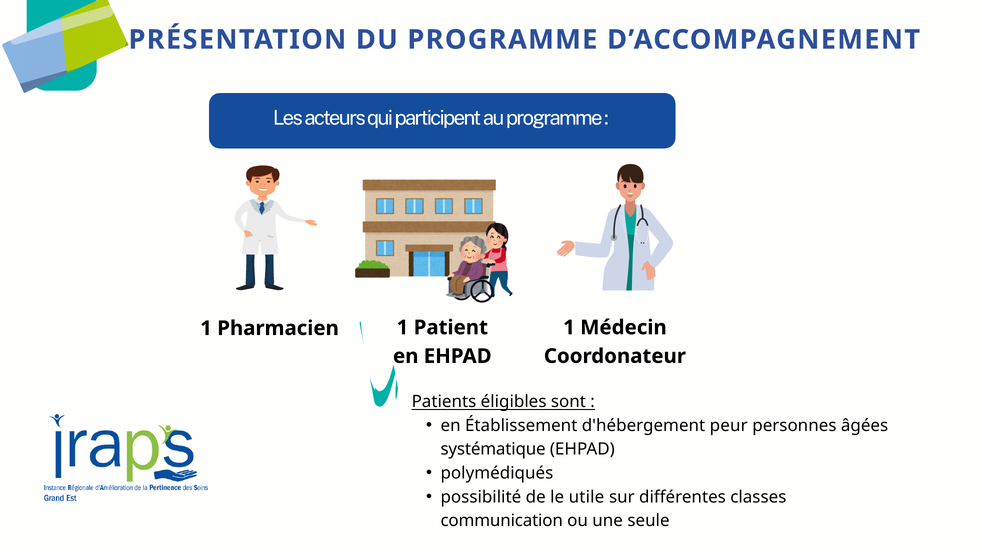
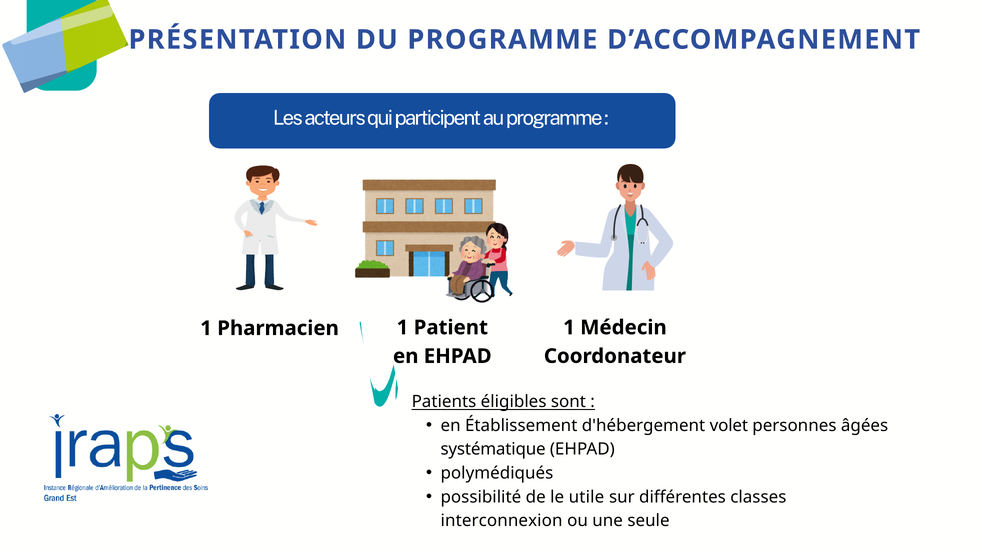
peur: peur -> volet
communication: communication -> interconnexion
